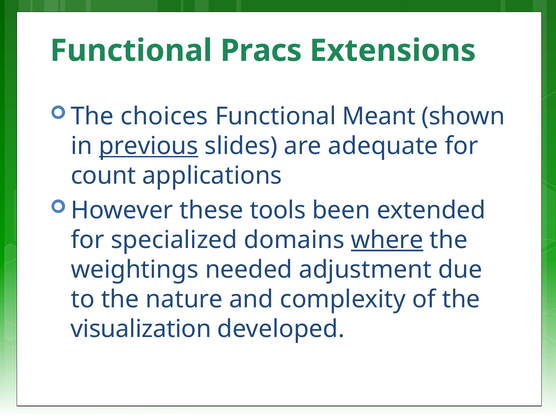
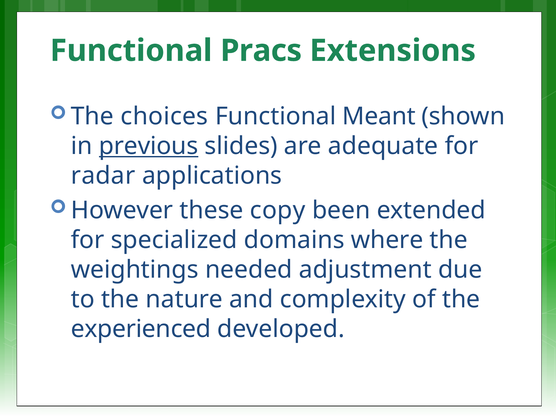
count: count -> radar
tools: tools -> copy
where underline: present -> none
visualization: visualization -> experienced
